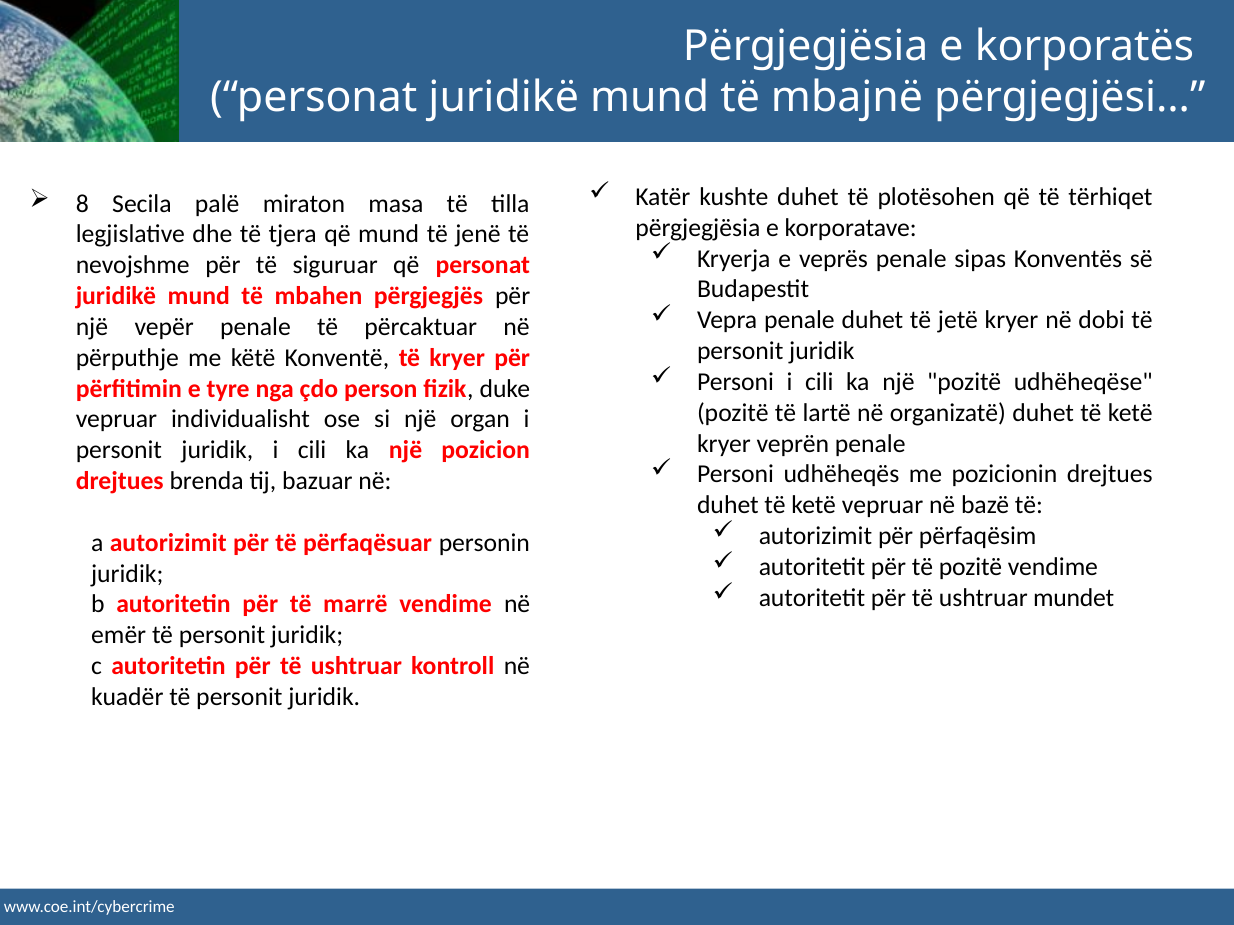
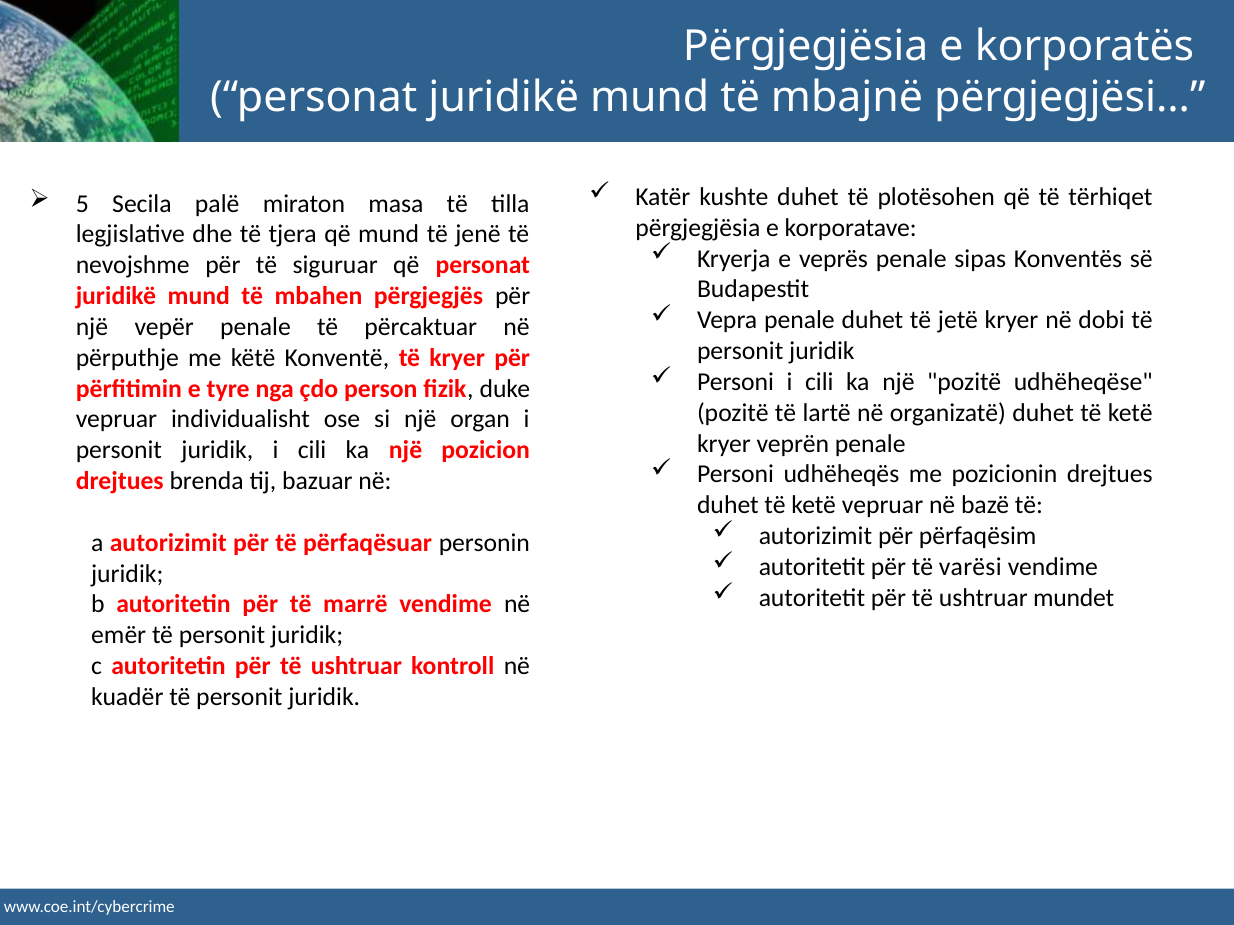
8: 8 -> 5
të pozitë: pozitë -> varësi
